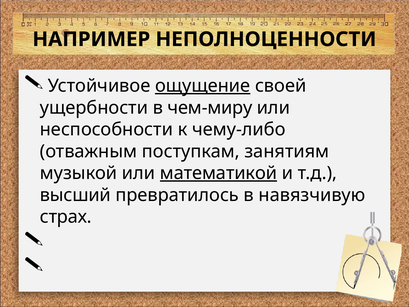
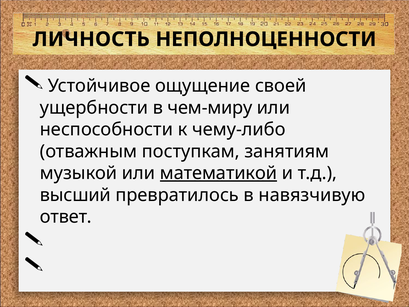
НАПРИМЕР: НАПРИМЕР -> ЛИЧНОСТЬ
ощущение underline: present -> none
страх: страх -> ответ
